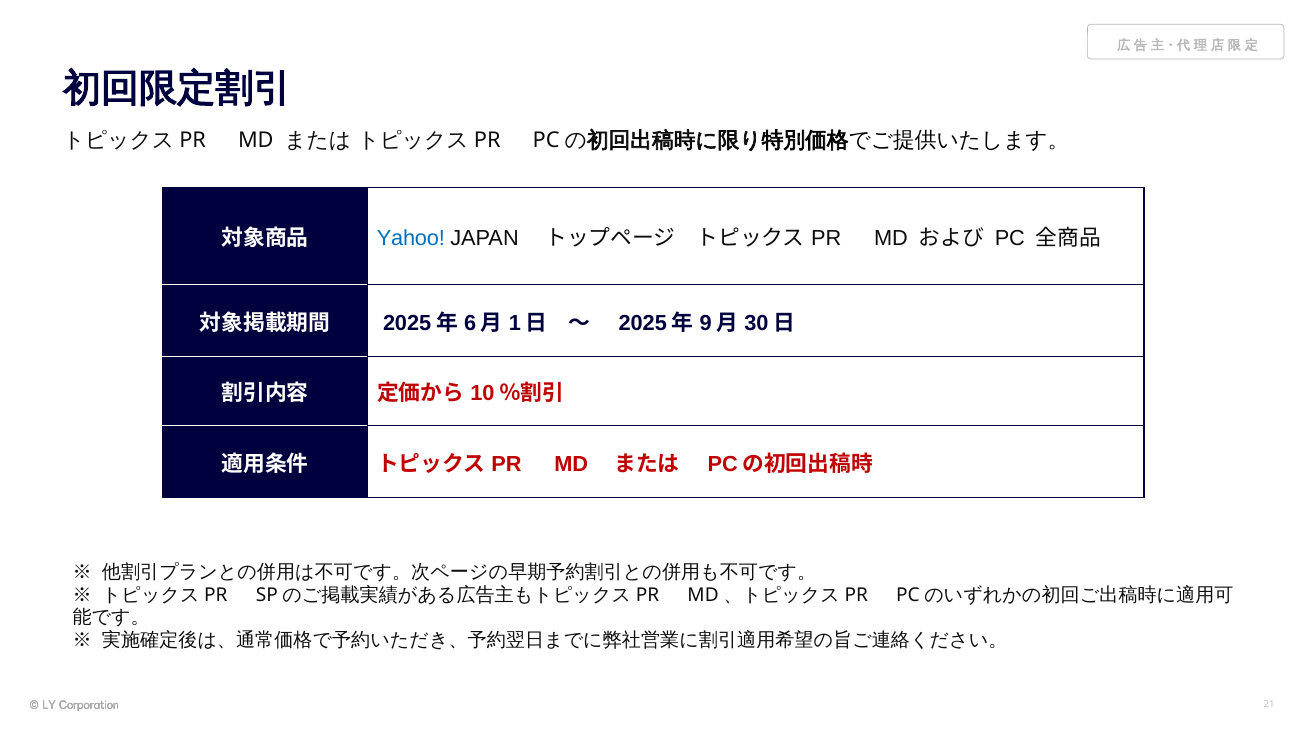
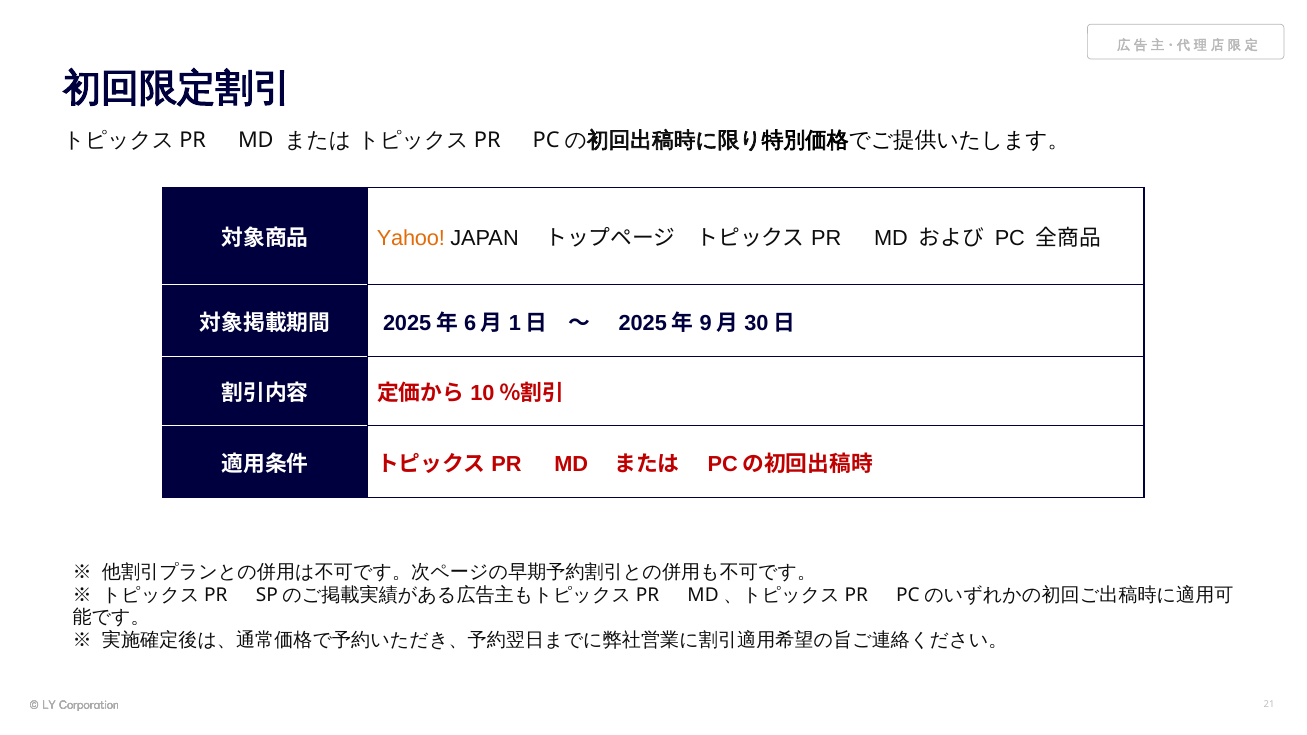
Yahoo colour: blue -> orange
